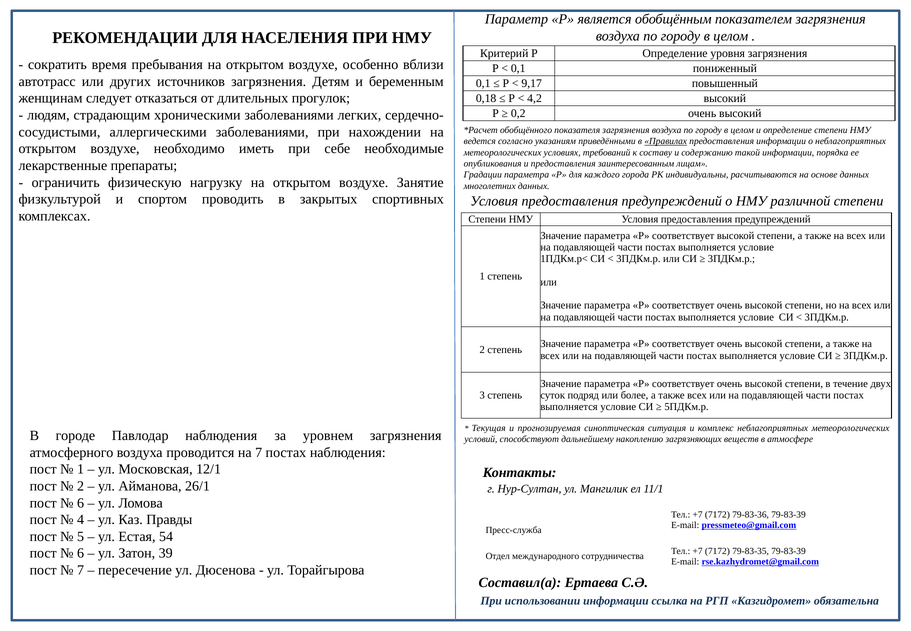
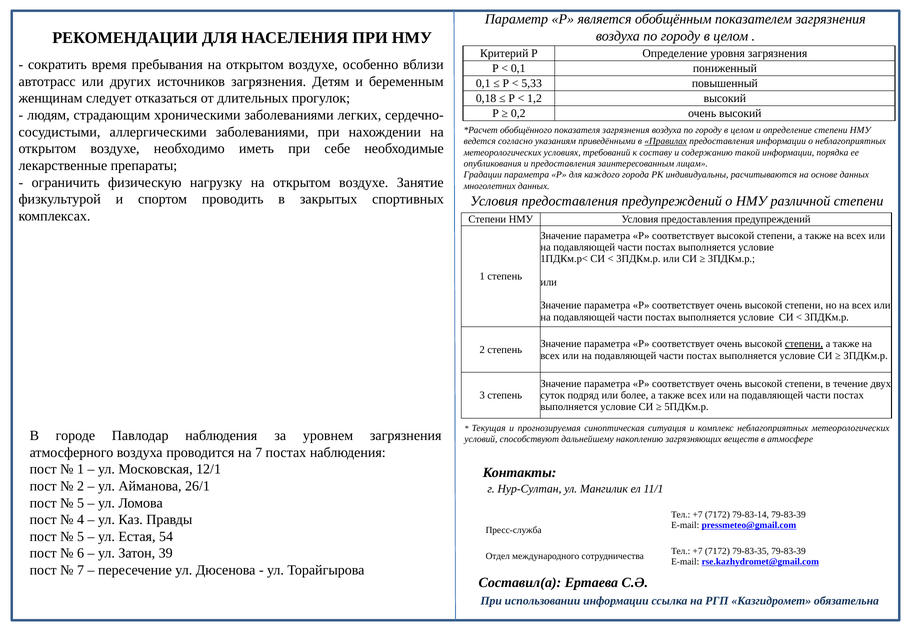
9,17: 9,17 -> 5,33
4,2: 4,2 -> 1,2
степени at (804, 344) underline: none -> present
6 at (81, 503): 6 -> 5
79-83-36: 79-83-36 -> 79-83-14
